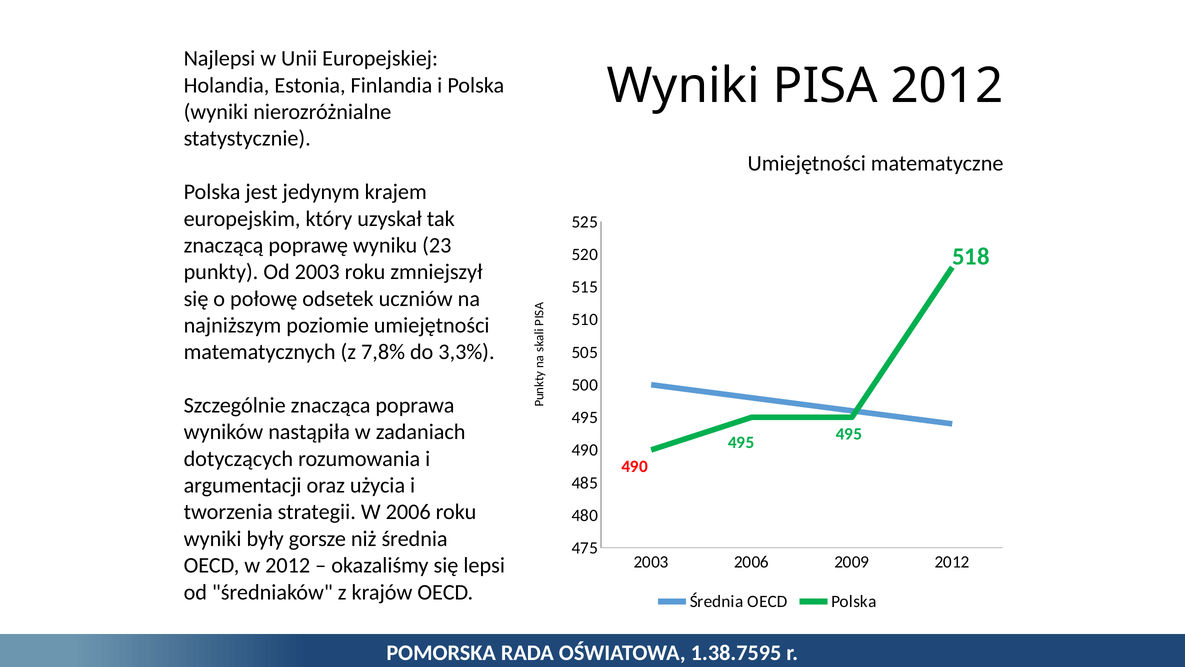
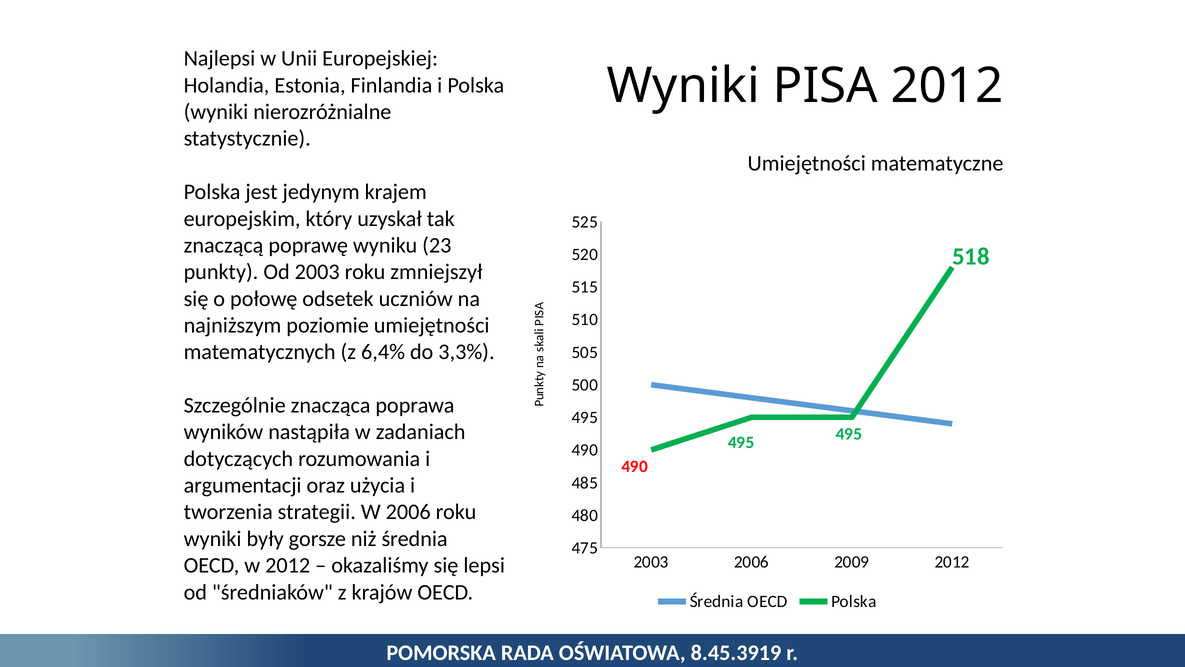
7,8%: 7,8% -> 6,4%
1.38.7595: 1.38.7595 -> 8.45.3919
